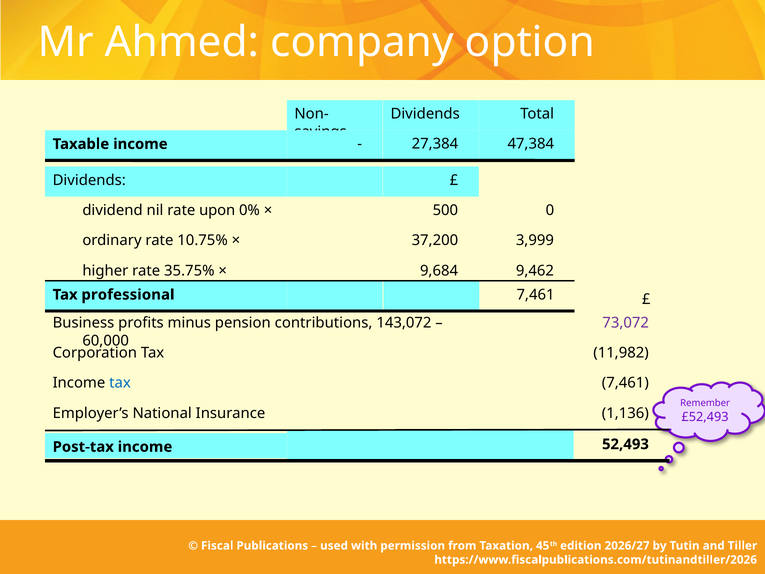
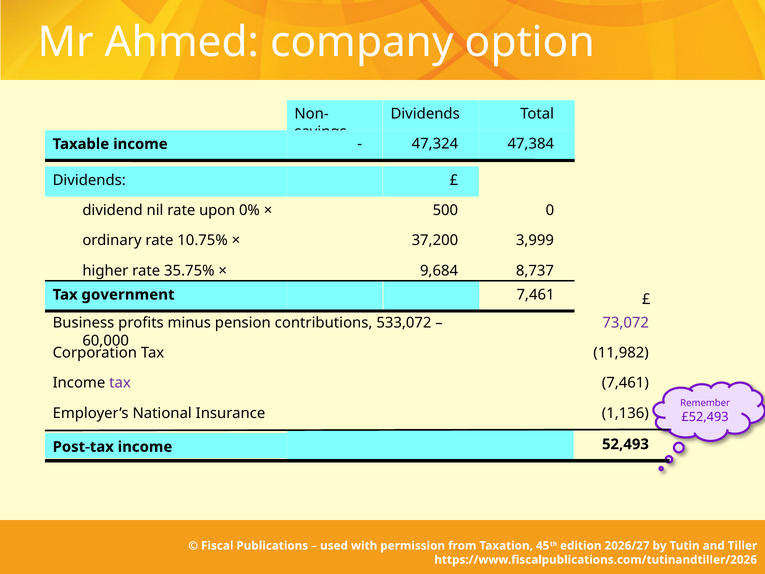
27,384: 27,384 -> 47,324
9,462: 9,462 -> 8,737
professional: professional -> government
143,072: 143,072 -> 533,072
tax at (120, 383) colour: blue -> purple
